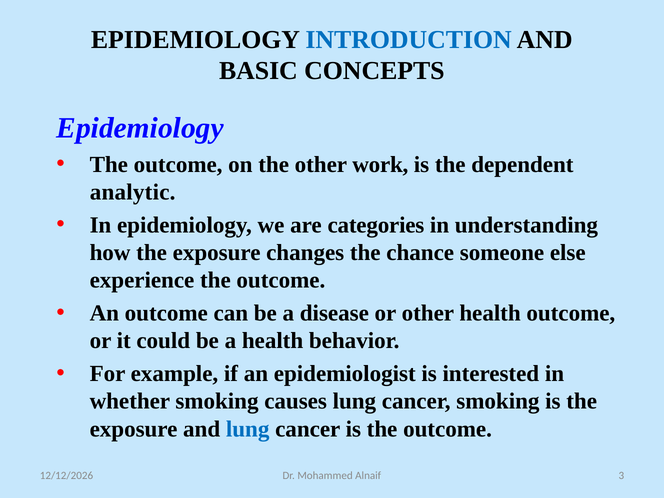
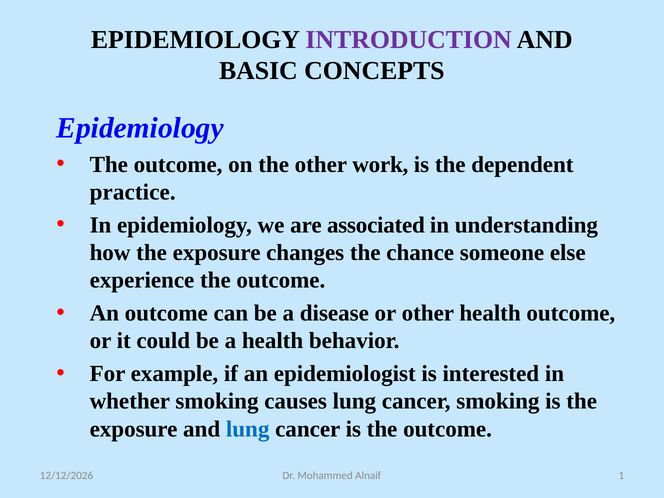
INTRODUCTION colour: blue -> purple
analytic: analytic -> practice
categories: categories -> associated
3: 3 -> 1
